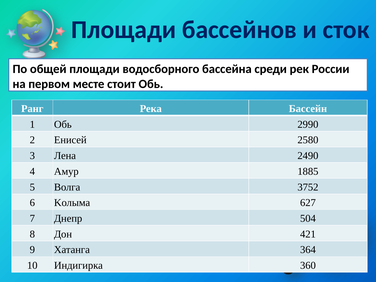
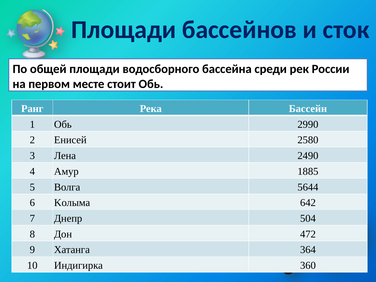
3752: 3752 -> 5644
627: 627 -> 642
421: 421 -> 472
